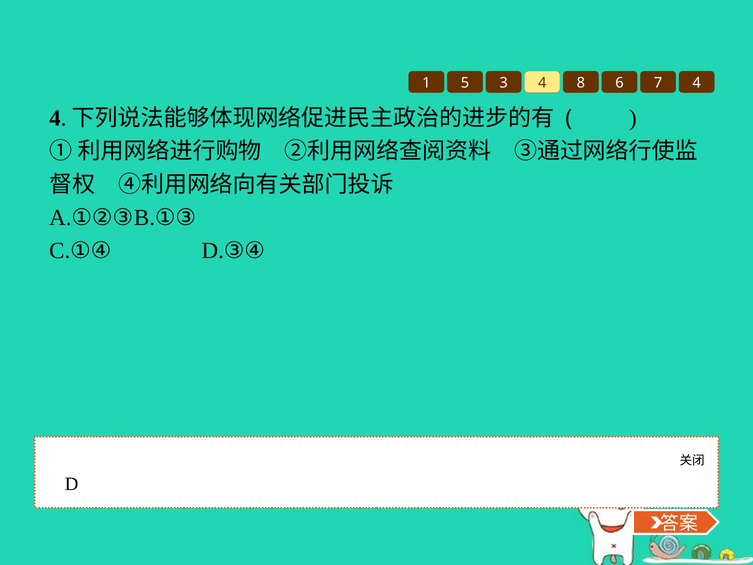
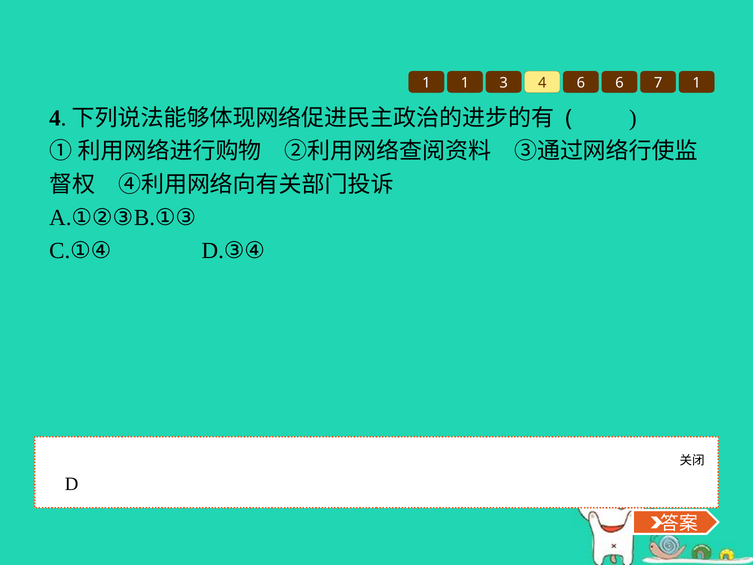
1 5: 5 -> 1
4 8: 8 -> 6
7 4: 4 -> 1
